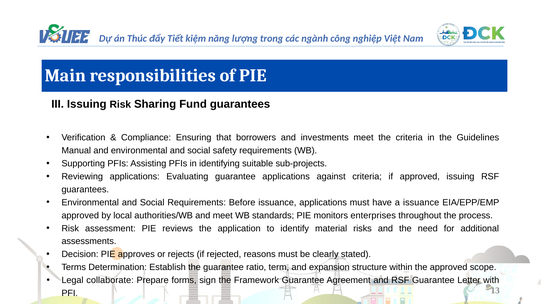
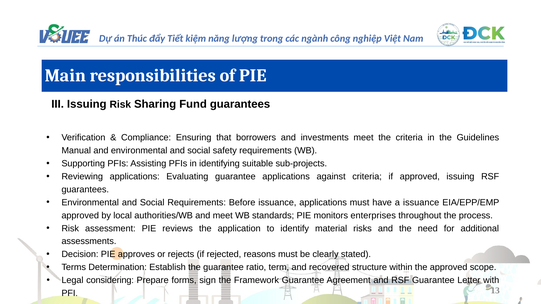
expansion: expansion -> recovered
collaborate: collaborate -> considering
